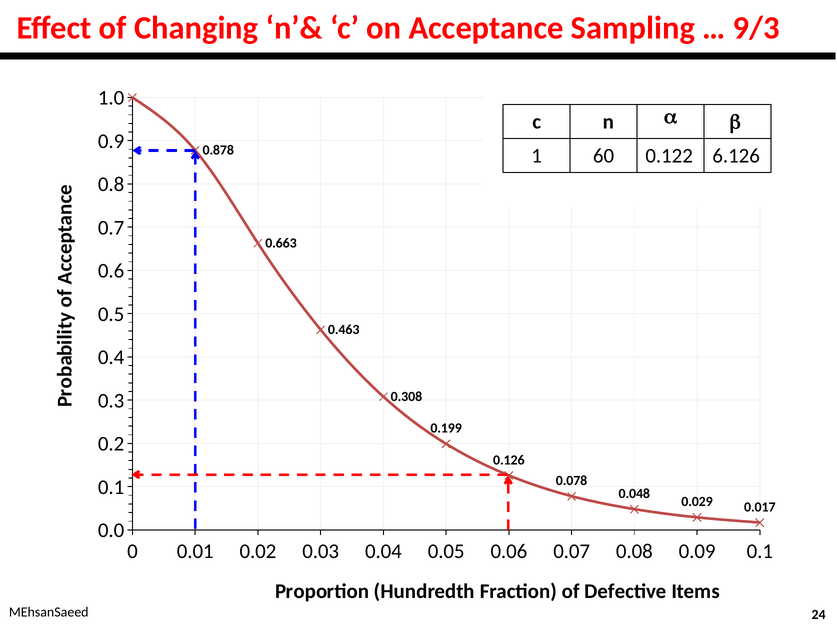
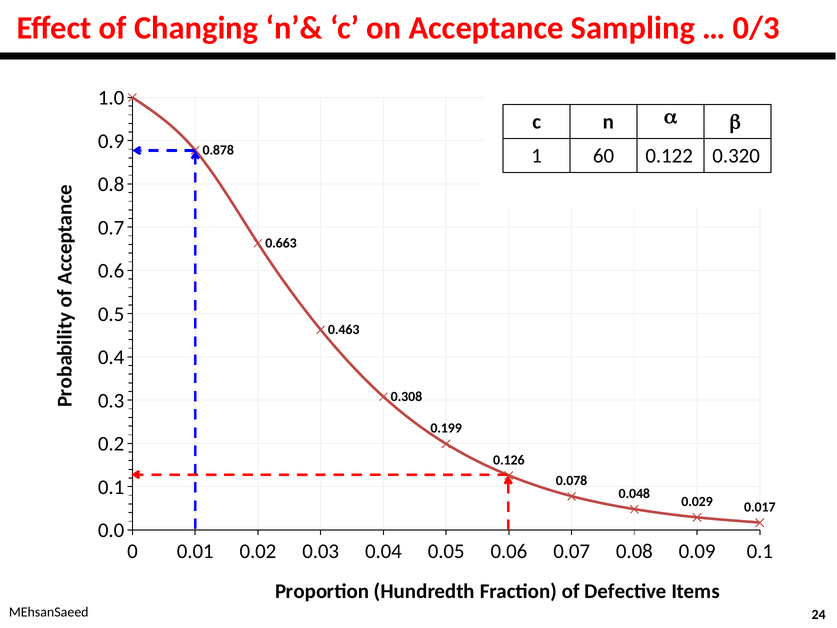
9/3: 9/3 -> 0/3
6.126: 6.126 -> 0.320
